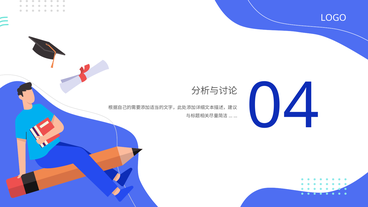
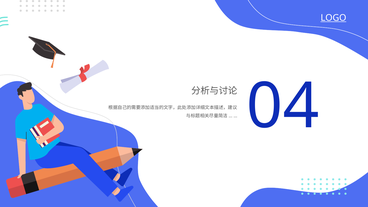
LOGO underline: none -> present
